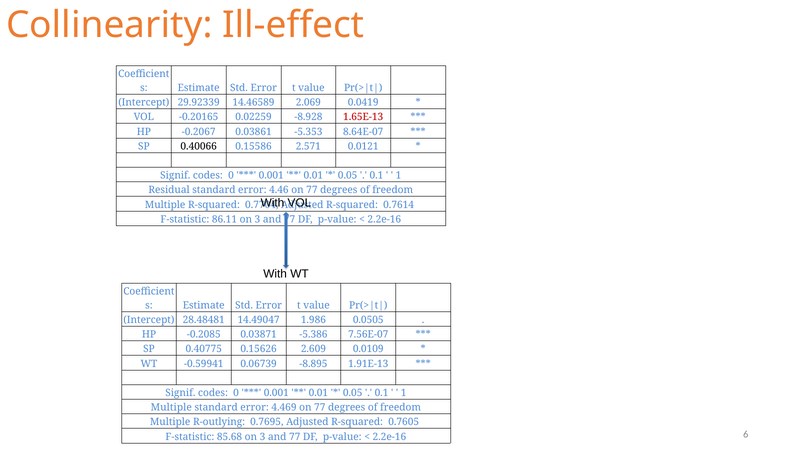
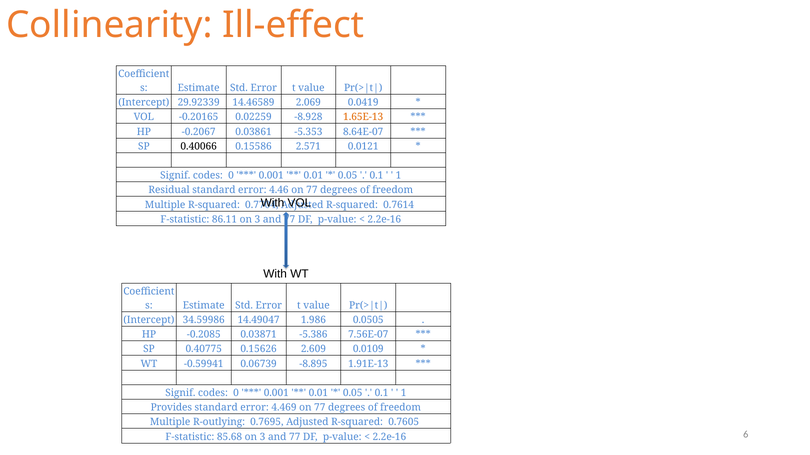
1.65E-13 colour: red -> orange
28.48481: 28.48481 -> 34.59986
Multiple at (171, 408): Multiple -> Provides
